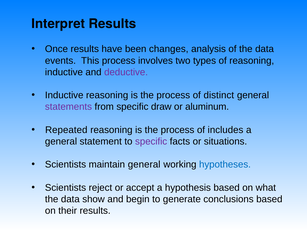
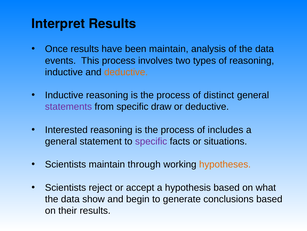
been changes: changes -> maintain
deductive at (126, 72) colour: purple -> orange
or aluminum: aluminum -> deductive
Repeated: Repeated -> Interested
maintain general: general -> through
hypotheses colour: blue -> orange
